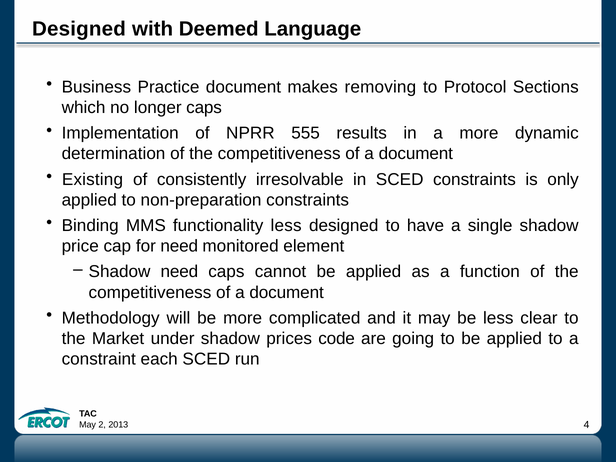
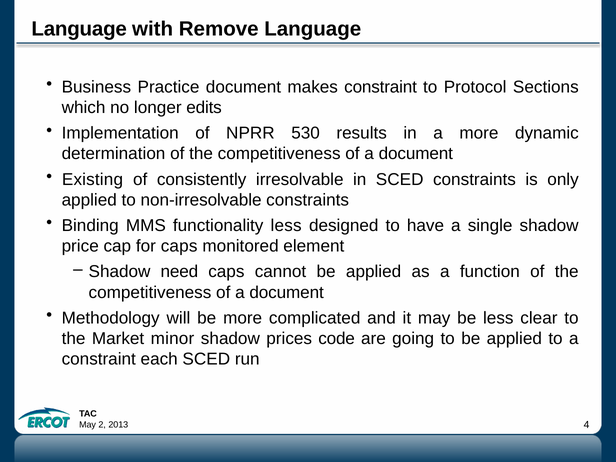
Designed at (79, 29): Designed -> Language
Deemed: Deemed -> Remove
makes removing: removing -> constraint
longer caps: caps -> edits
555: 555 -> 530
non-preparation: non-preparation -> non-irresolvable
for need: need -> caps
under: under -> minor
